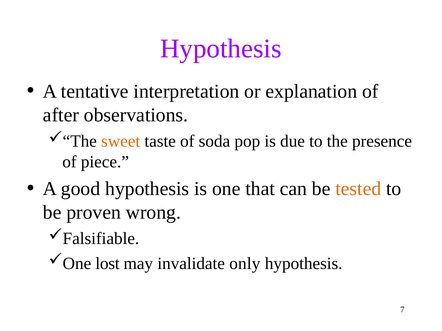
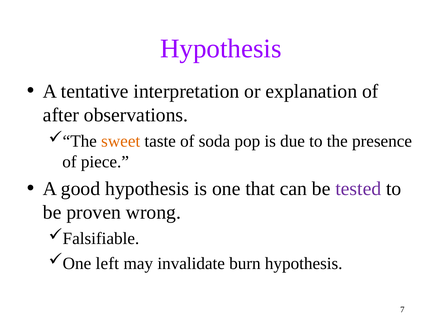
tested colour: orange -> purple
lost: lost -> left
only: only -> burn
